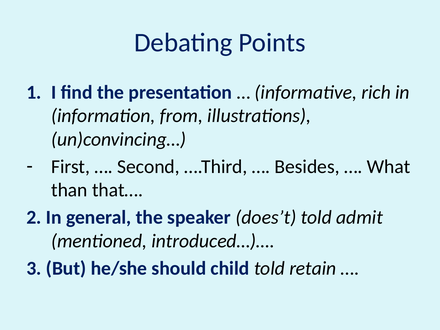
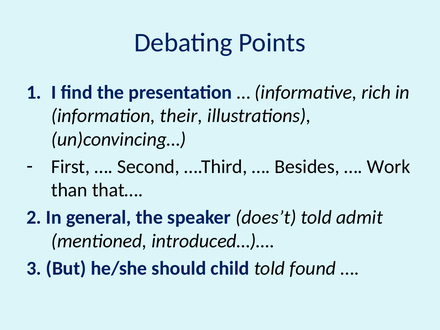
from: from -> their
What: What -> Work
retain: retain -> found
